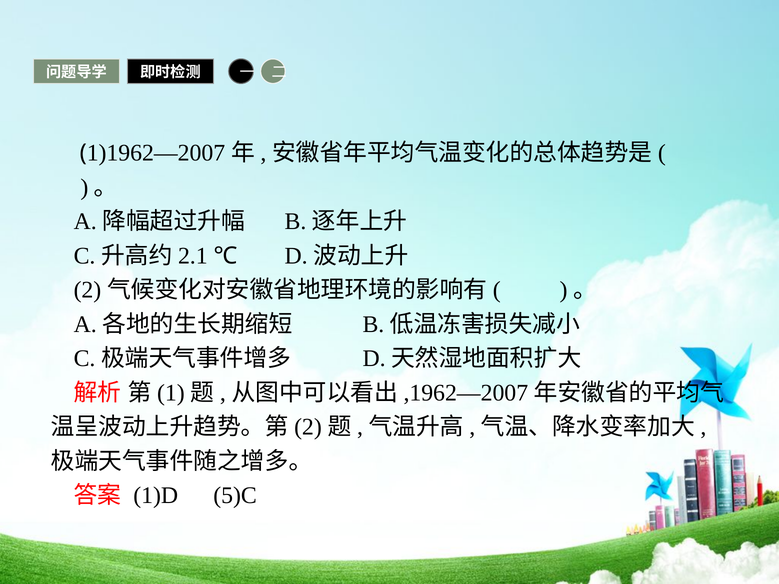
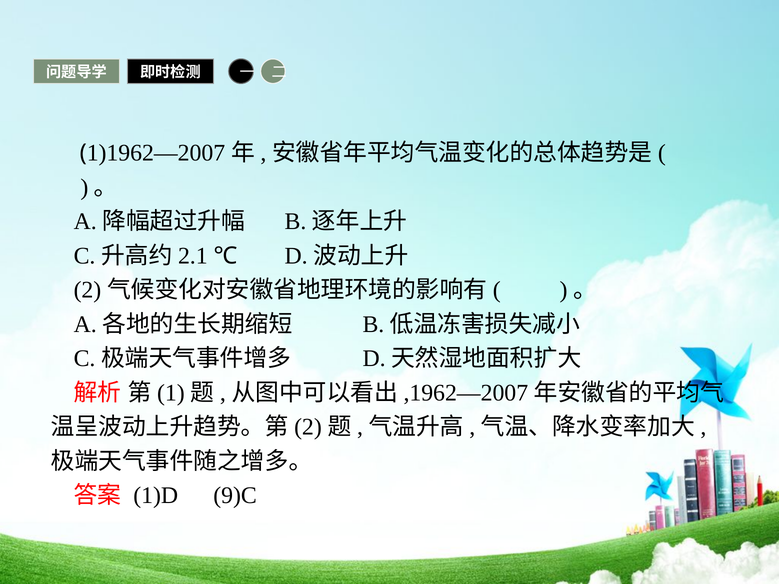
5)C: 5)C -> 9)C
